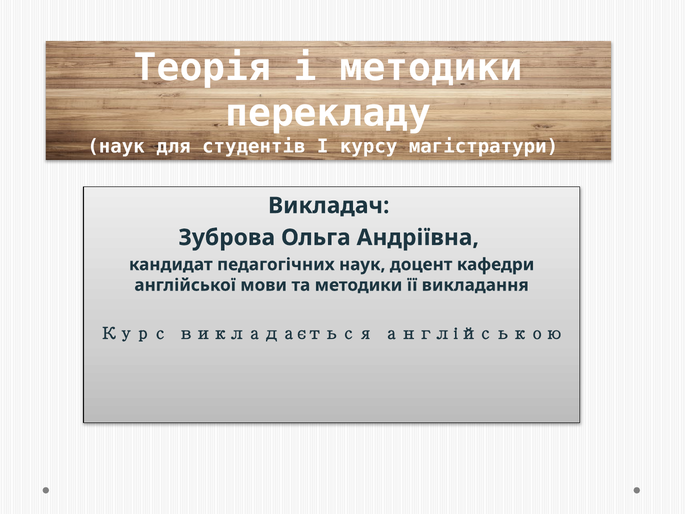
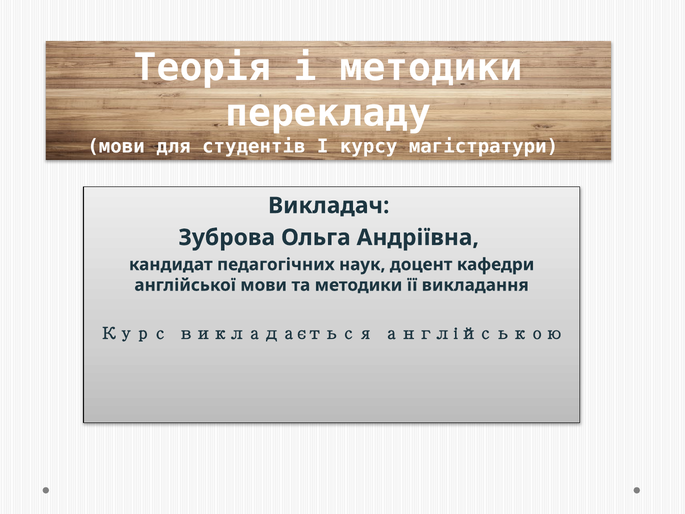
наук at (116, 146): наук -> мови
